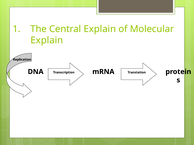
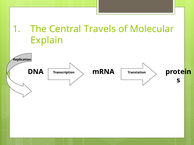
Central Explain: Explain -> Travels
